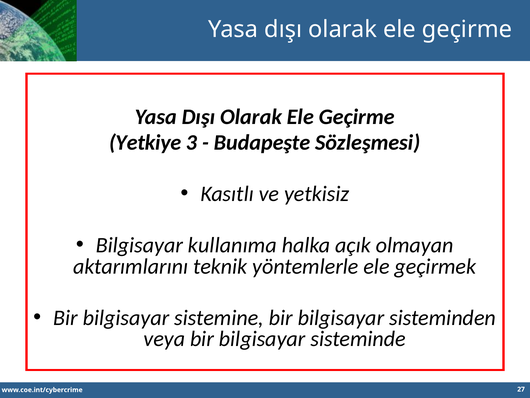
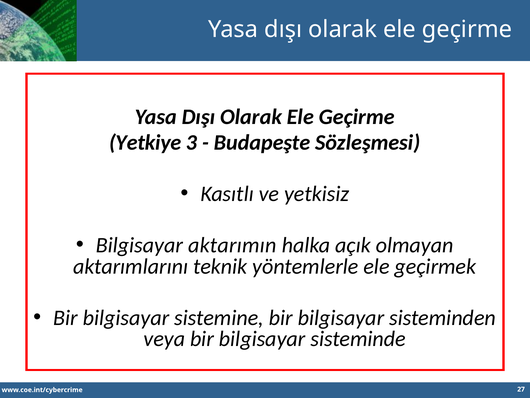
kullanıma: kullanıma -> aktarımın
